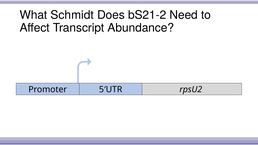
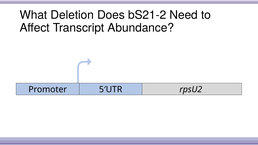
Schmidt: Schmidt -> Deletion
